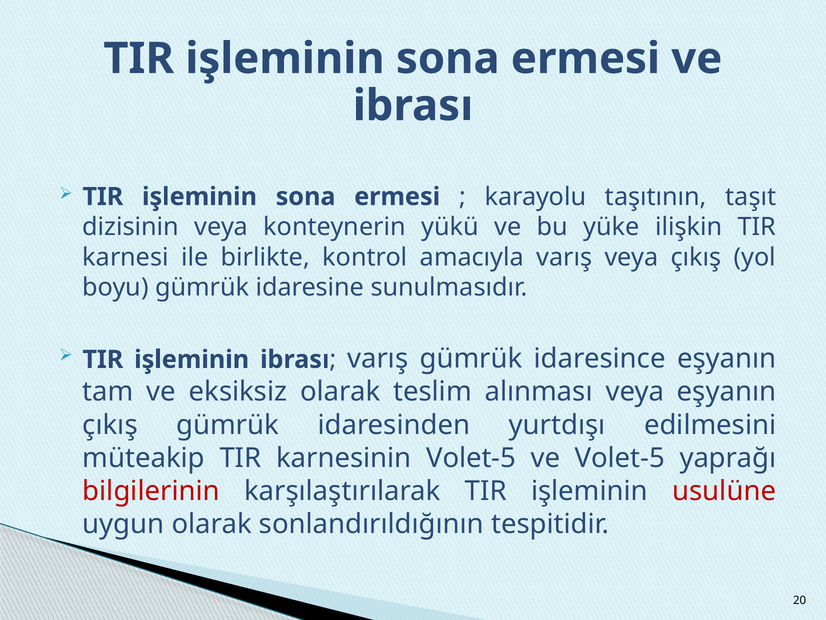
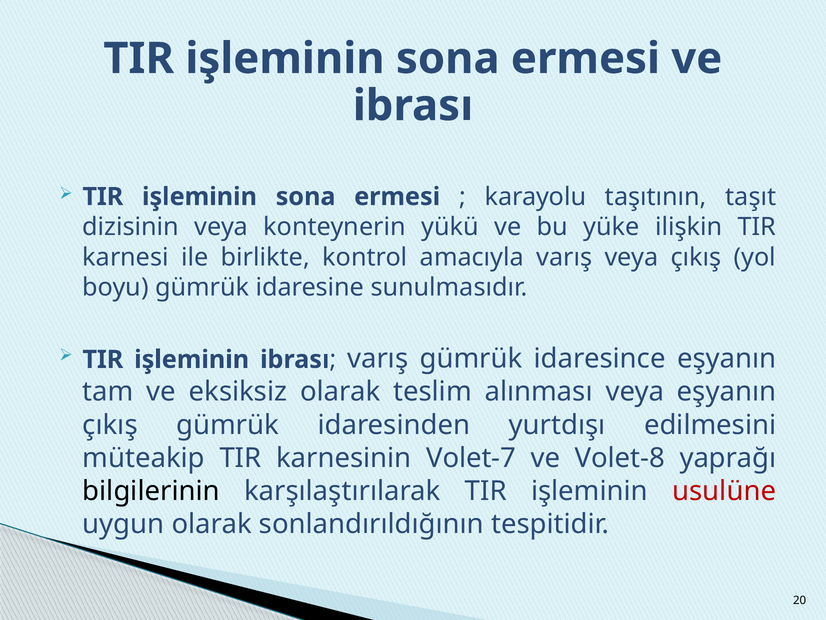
karnesinin Volet-5: Volet-5 -> Volet-7
ve Volet-5: Volet-5 -> Volet-8
bilgilerinin colour: red -> black
